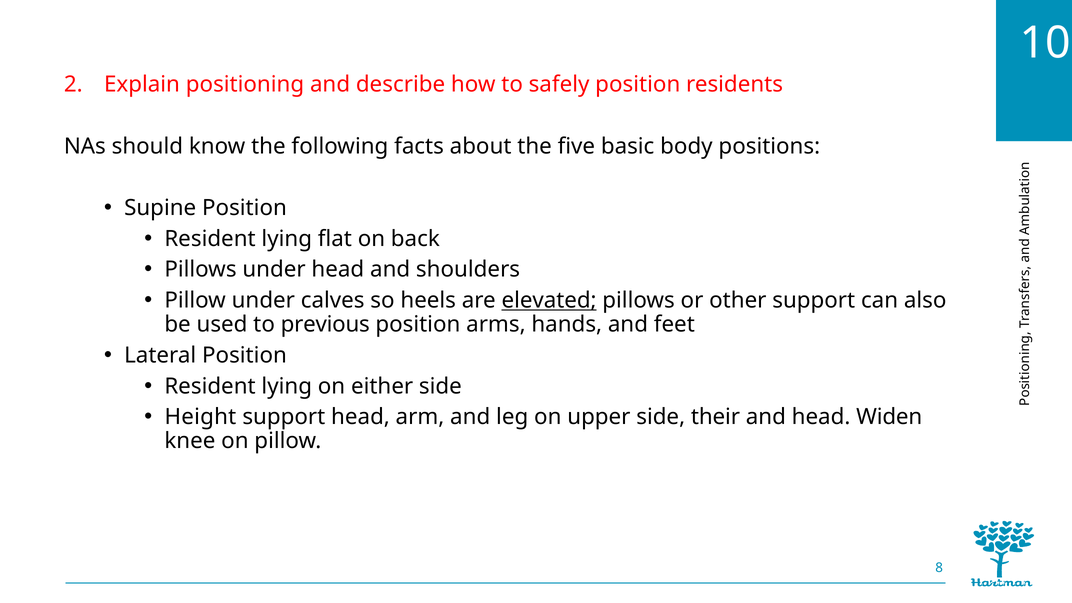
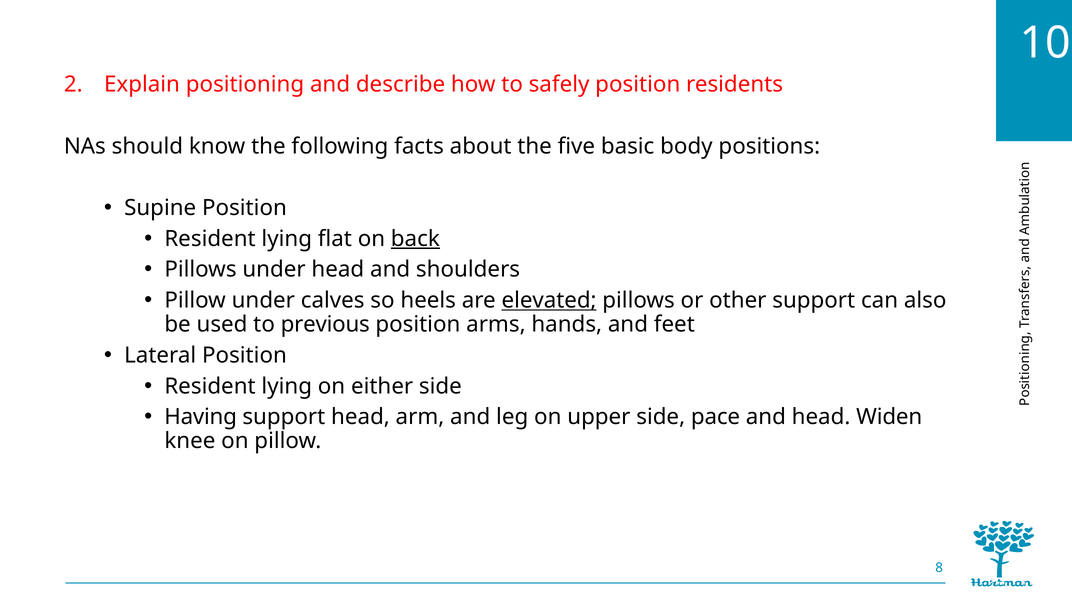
back underline: none -> present
Height: Height -> Having
their: their -> pace
